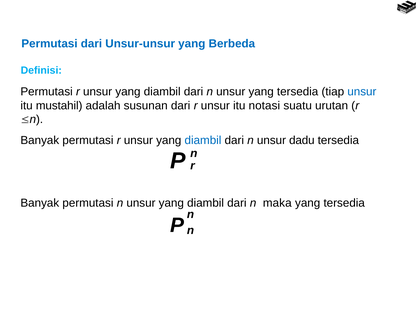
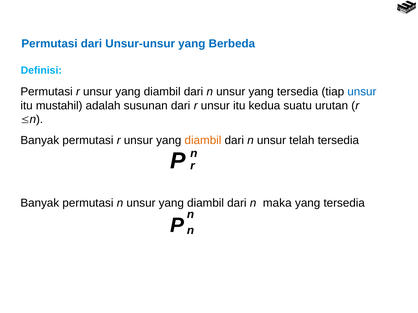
notasi: notasi -> kedua
diambil at (203, 141) colour: blue -> orange
dadu: dadu -> telah
